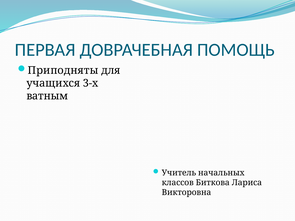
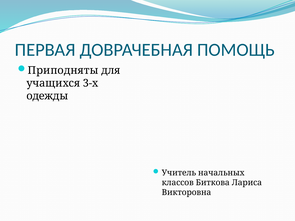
ватным: ватным -> одежды
